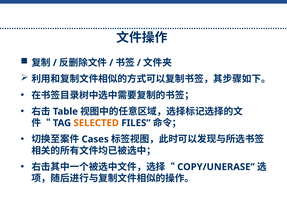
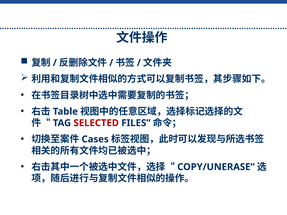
SELECTED colour: orange -> red
